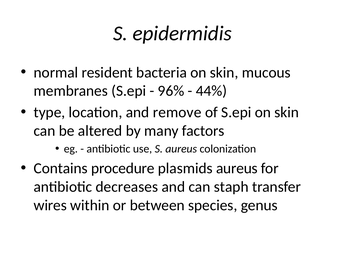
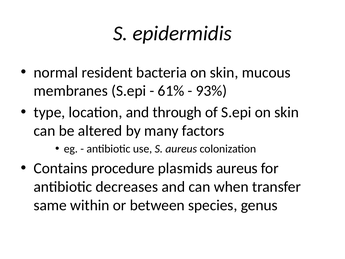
96%: 96% -> 61%
44%: 44% -> 93%
remove: remove -> through
staph: staph -> when
wires: wires -> same
